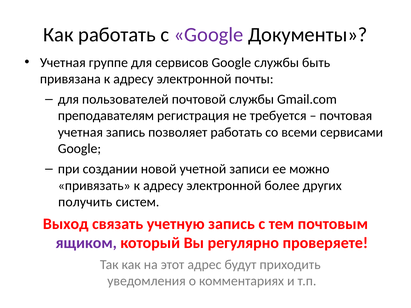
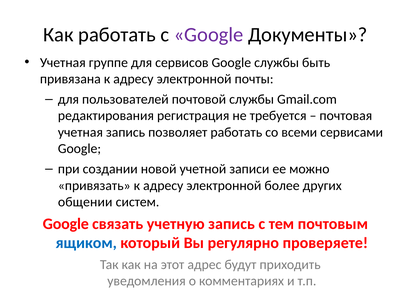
преподавателям: преподавателям -> редактирования
получить: получить -> общении
Выход at (66, 224): Выход -> Google
ящиком colour: purple -> blue
